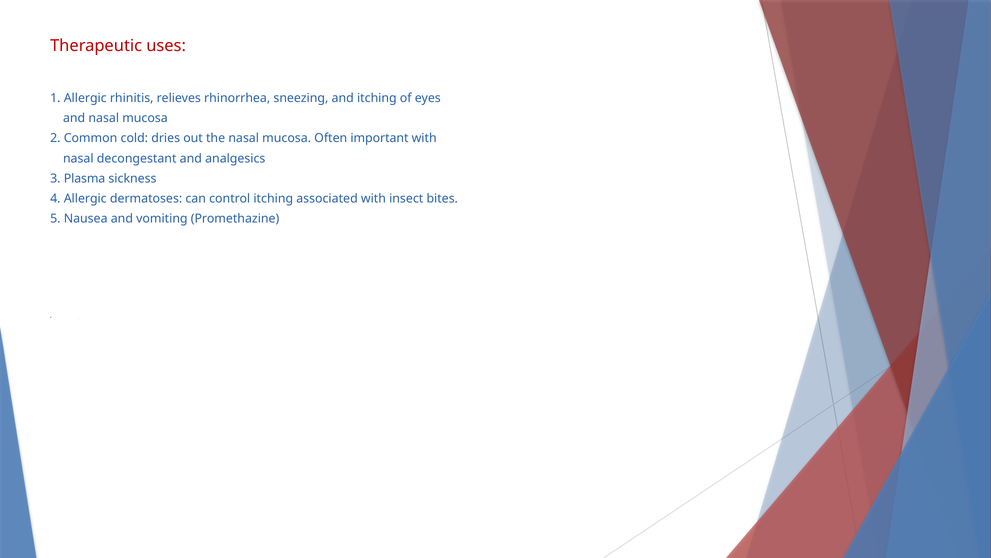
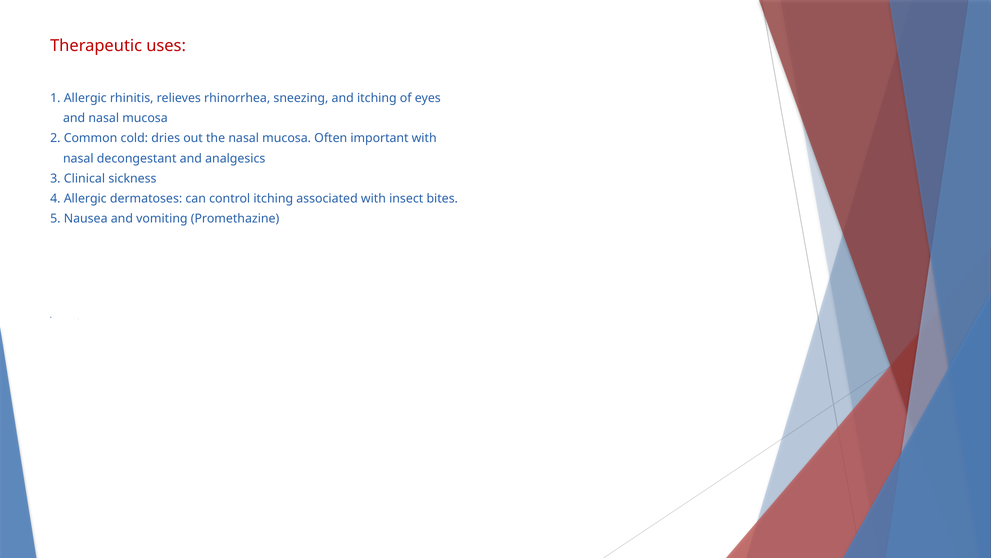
Plasma: Plasma -> Clinical
